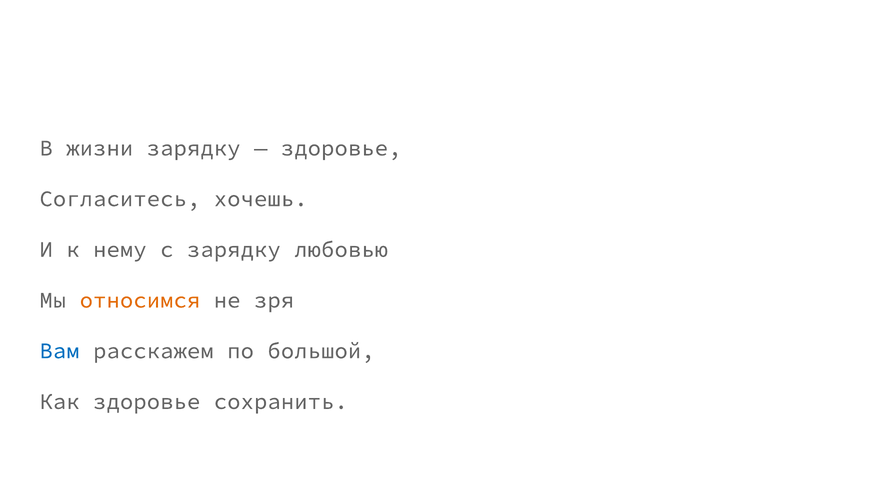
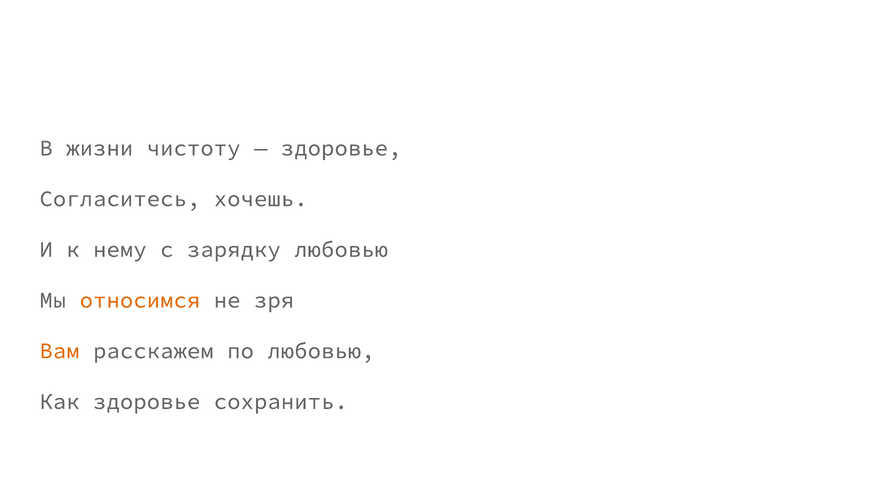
жизни зарядку: зарядку -> чистоту
Вам colour: blue -> orange
по большой: большой -> любовью
